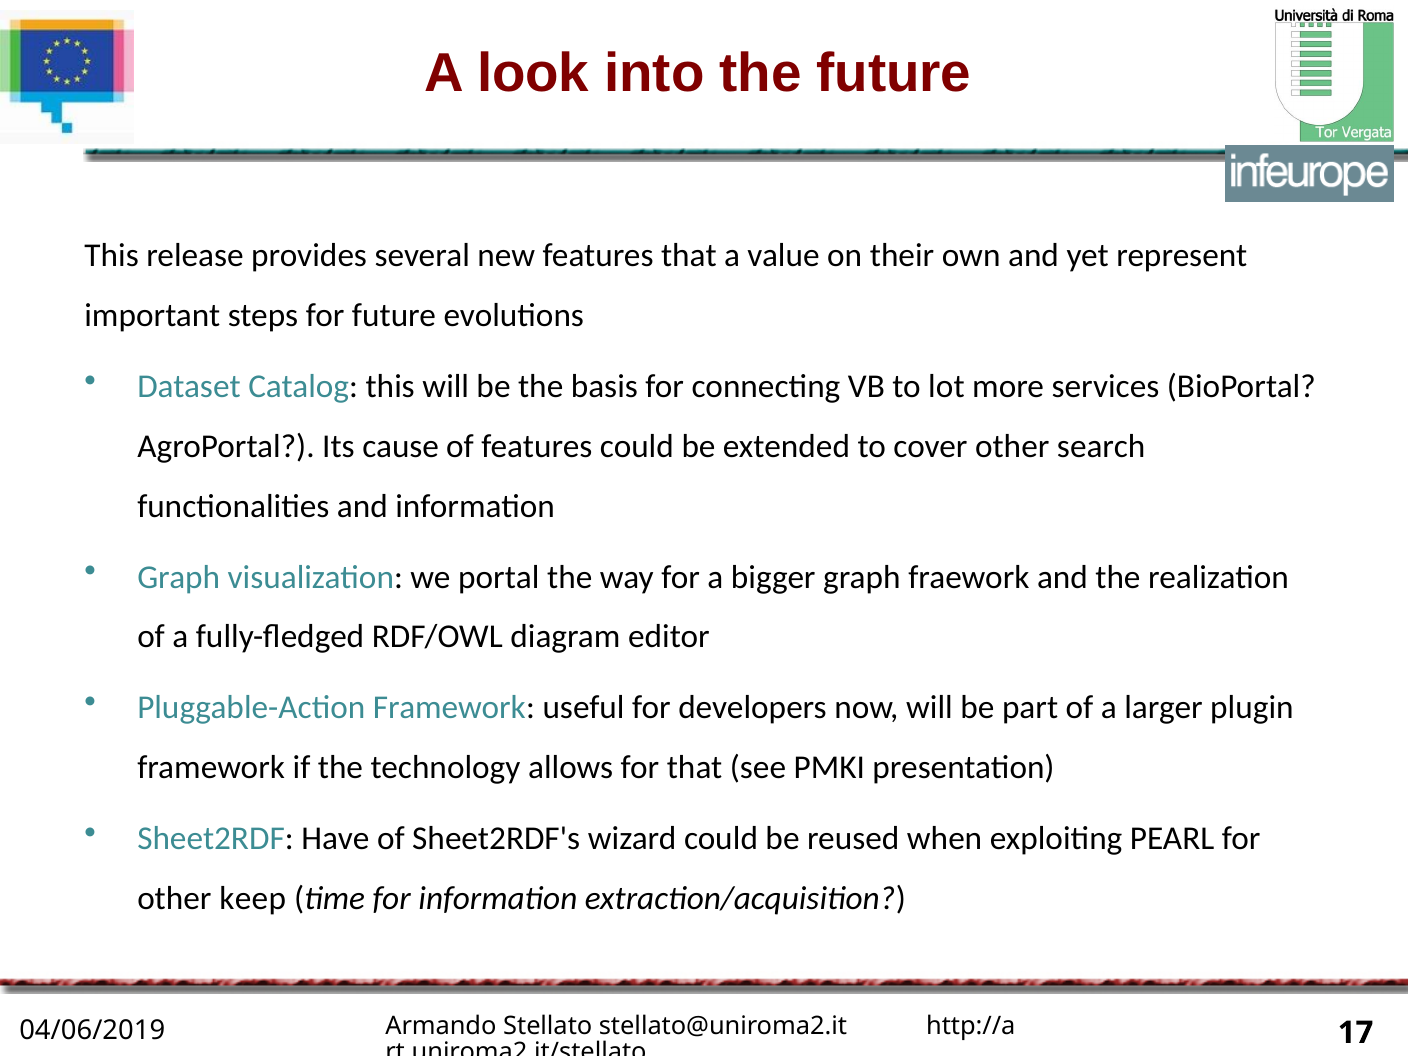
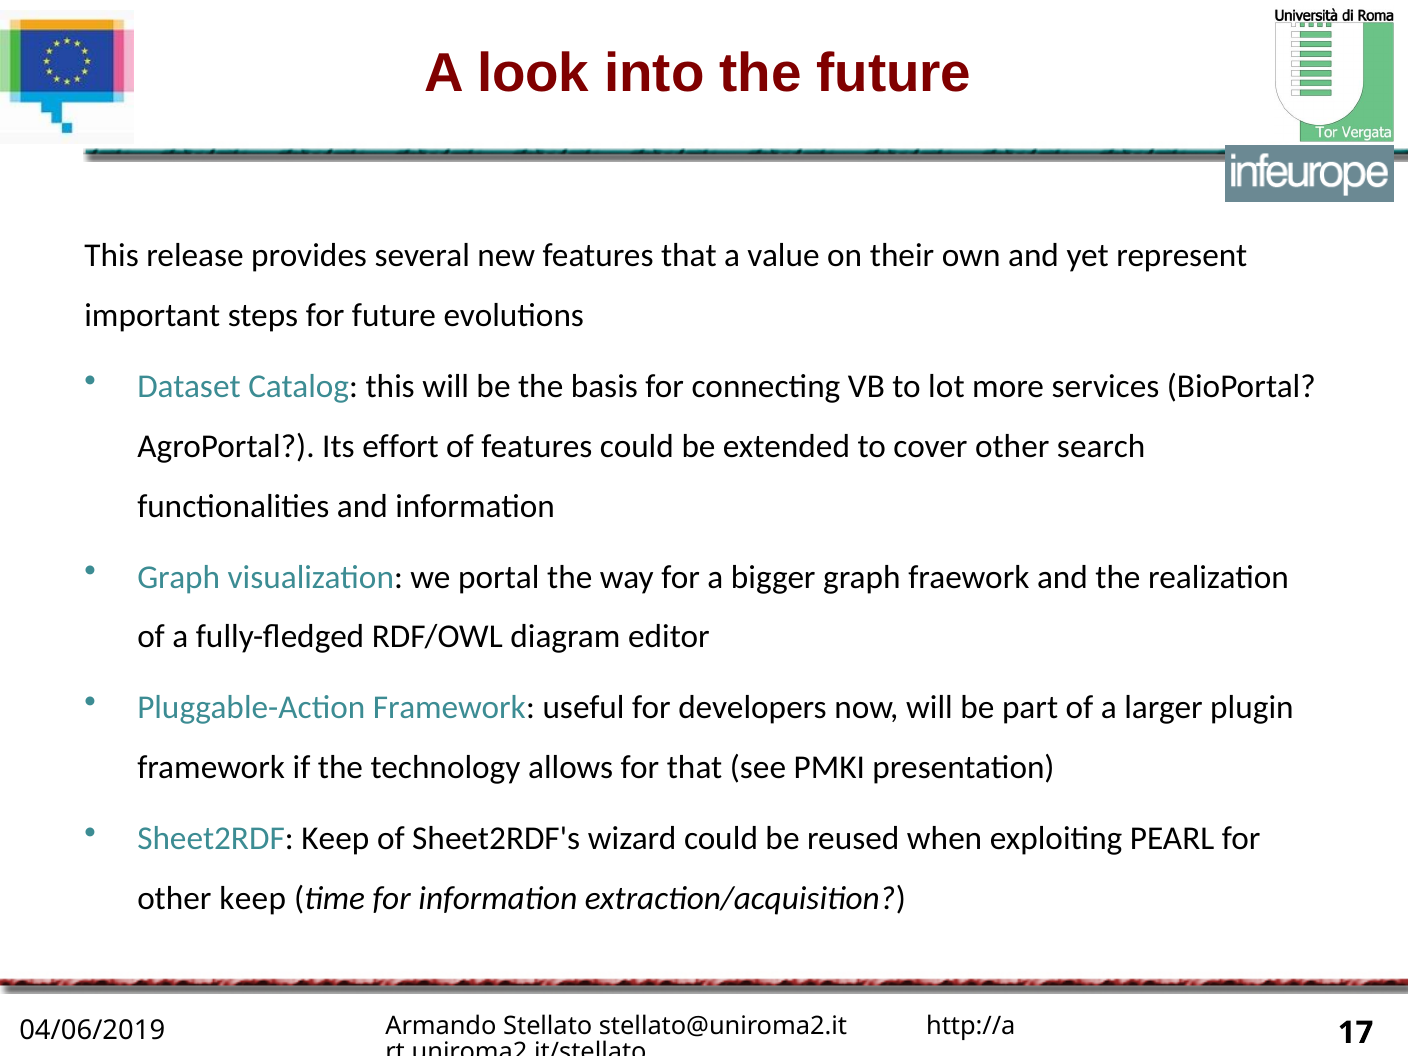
cause: cause -> effort
Sheet2RDF Have: Have -> Keep
